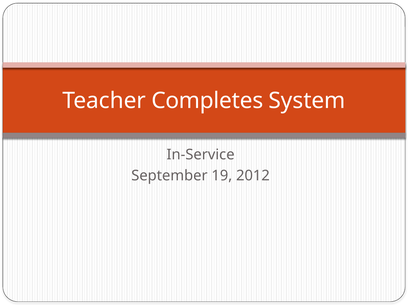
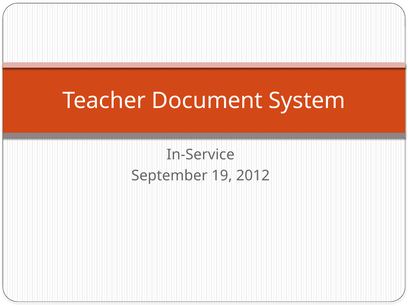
Completes: Completes -> Document
